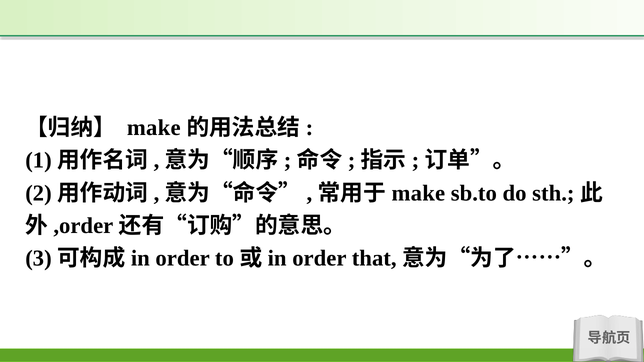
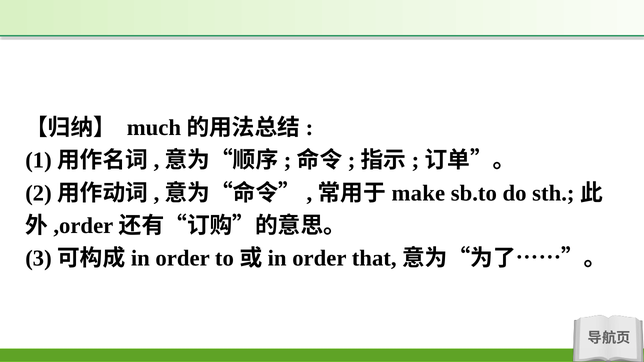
make at (154, 128): make -> much
